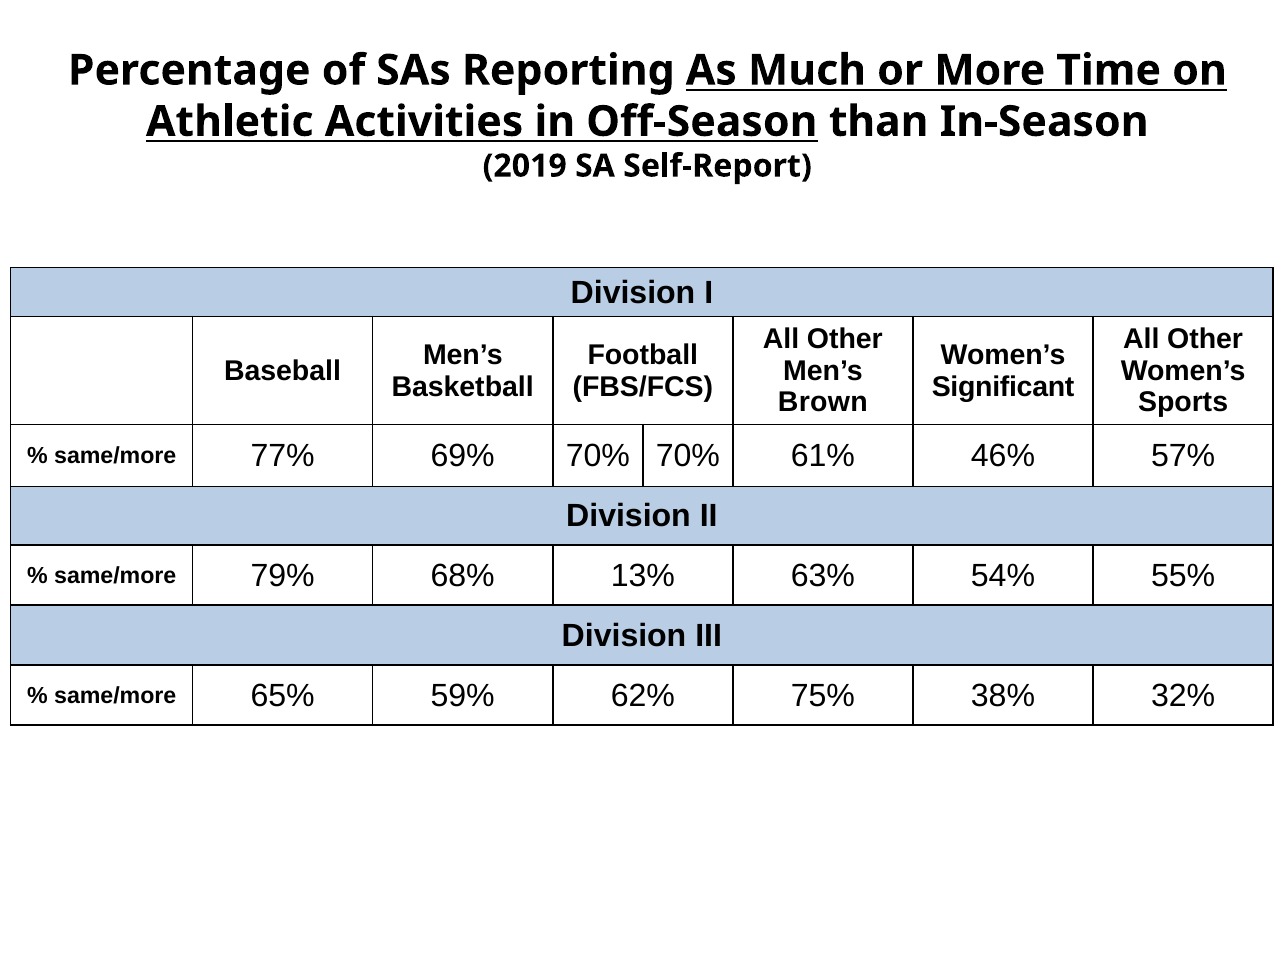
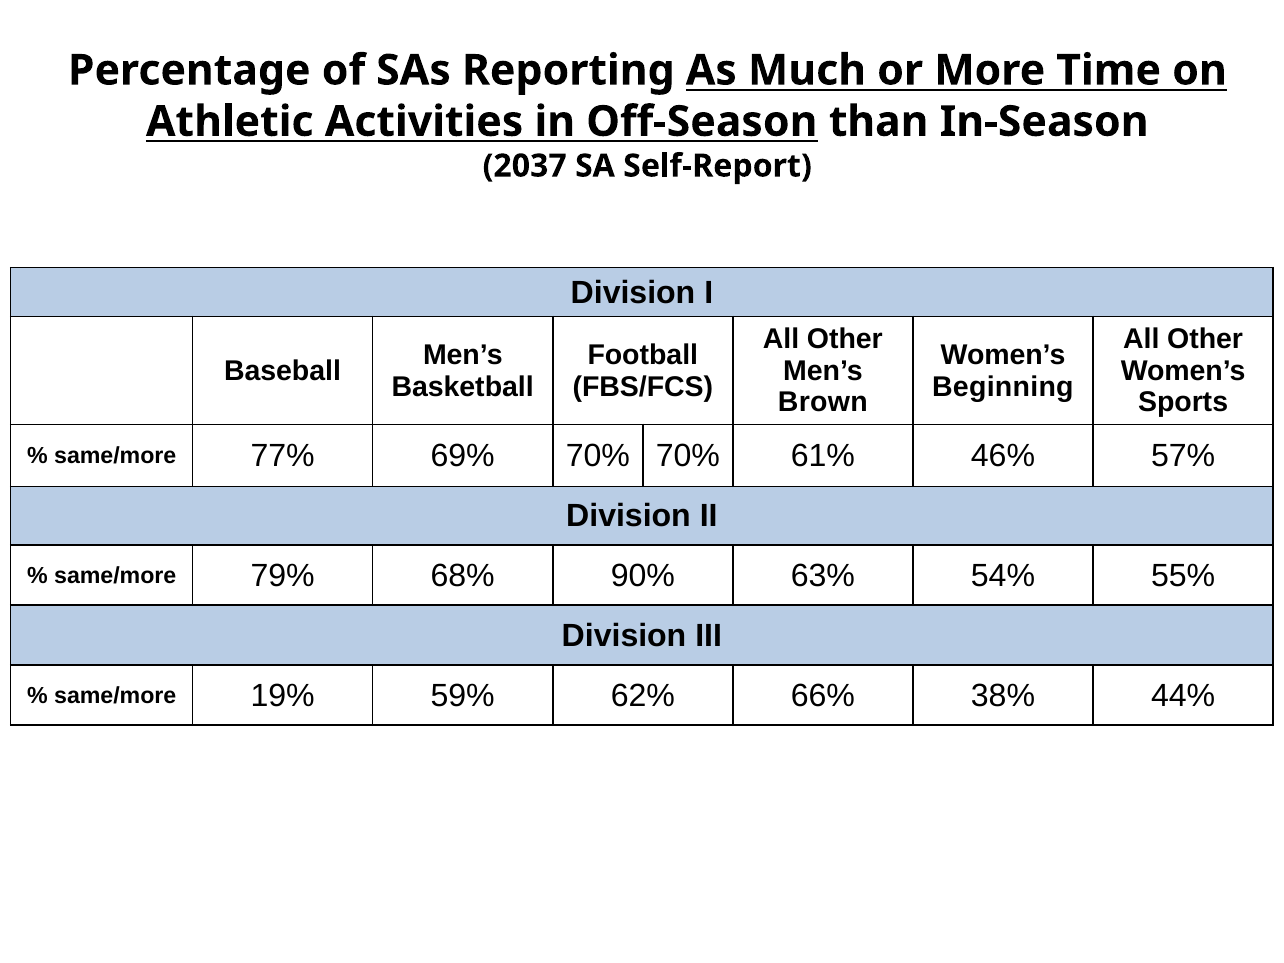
2019: 2019 -> 2037
Significant: Significant -> Beginning
13%: 13% -> 90%
65%: 65% -> 19%
75%: 75% -> 66%
32%: 32% -> 44%
